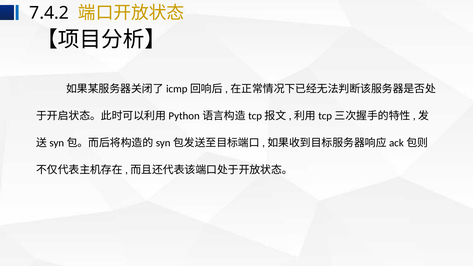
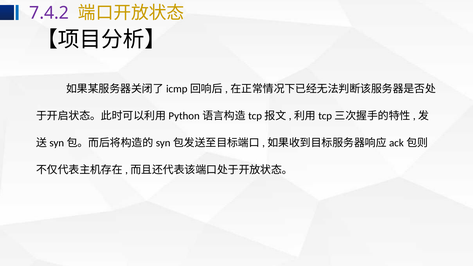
7.4.2 colour: black -> purple
